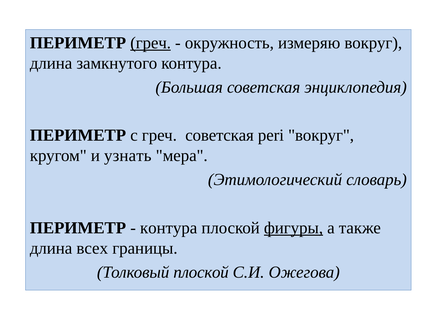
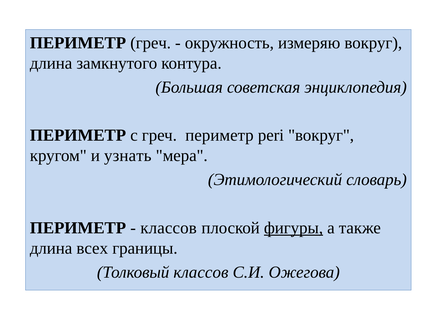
греч at (151, 43) underline: present -> none
греч советская: советская -> периметр
контура at (169, 228): контура -> классов
Толковый плоской: плоской -> классов
